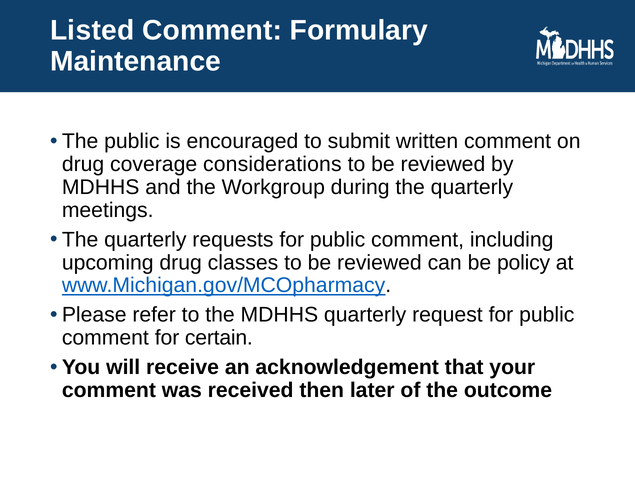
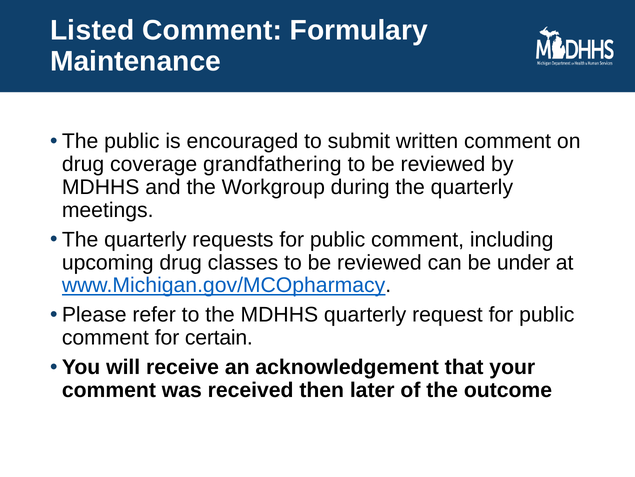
considerations: considerations -> grandfathering
policy: policy -> under
